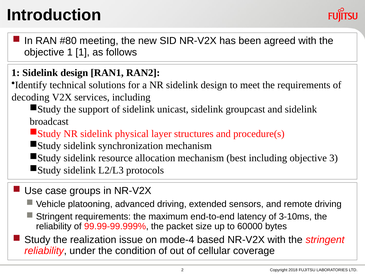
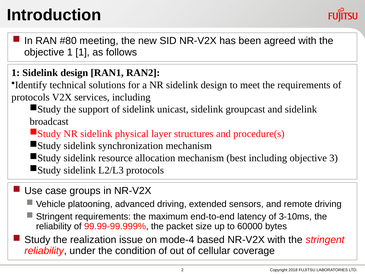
decoding at (31, 97): decoding -> protocols
